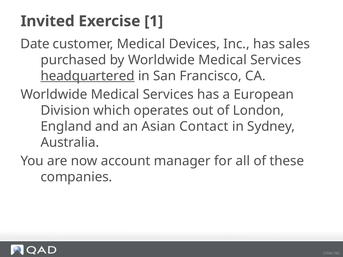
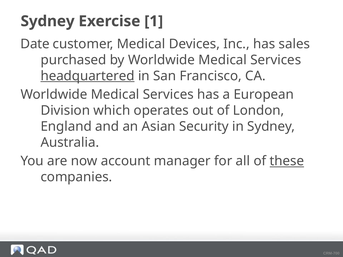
Invited at (48, 21): Invited -> Sydney
Contact: Contact -> Security
these underline: none -> present
